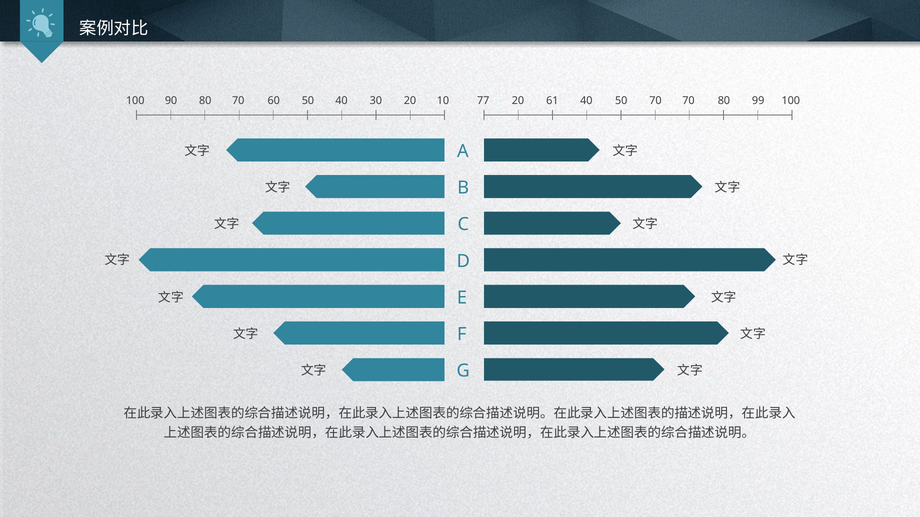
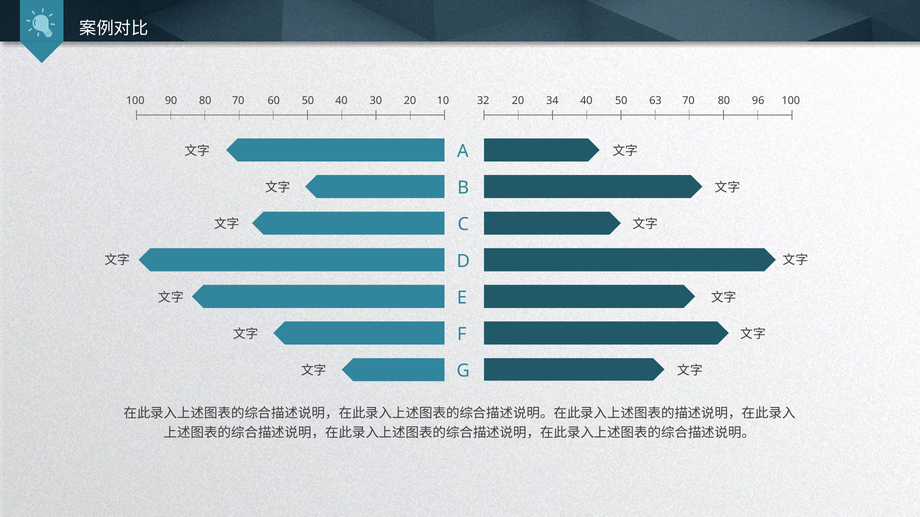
77: 77 -> 32
61: 61 -> 34
50 70: 70 -> 63
99: 99 -> 96
